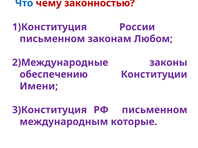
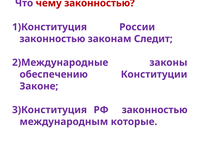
Что colour: blue -> purple
письменном at (52, 39): письменном -> законностью
Любом: Любом -> Следит
Имени: Имени -> Законе
РФ письменном: письменном -> законностью
